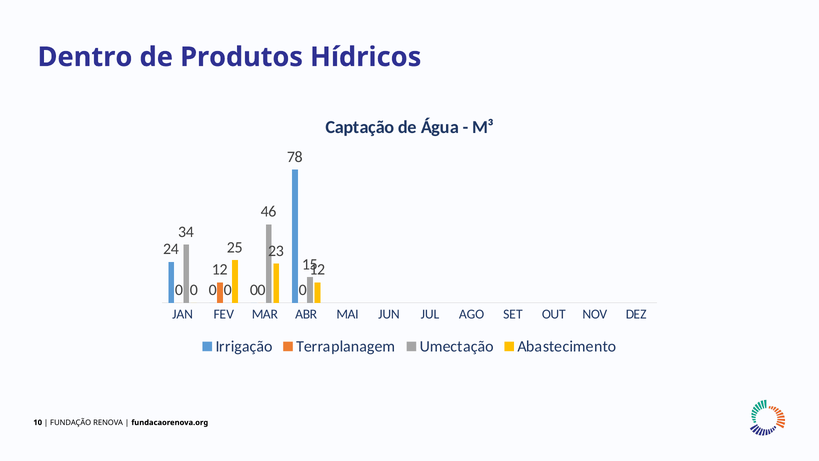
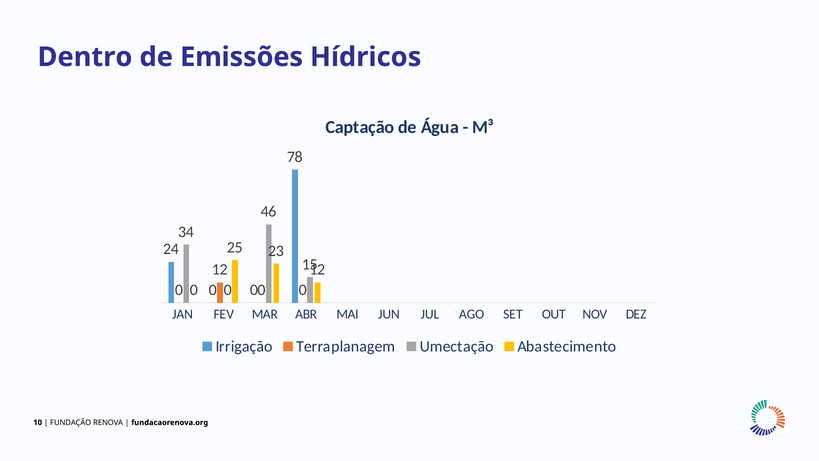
Produtos: Produtos -> Emissões
